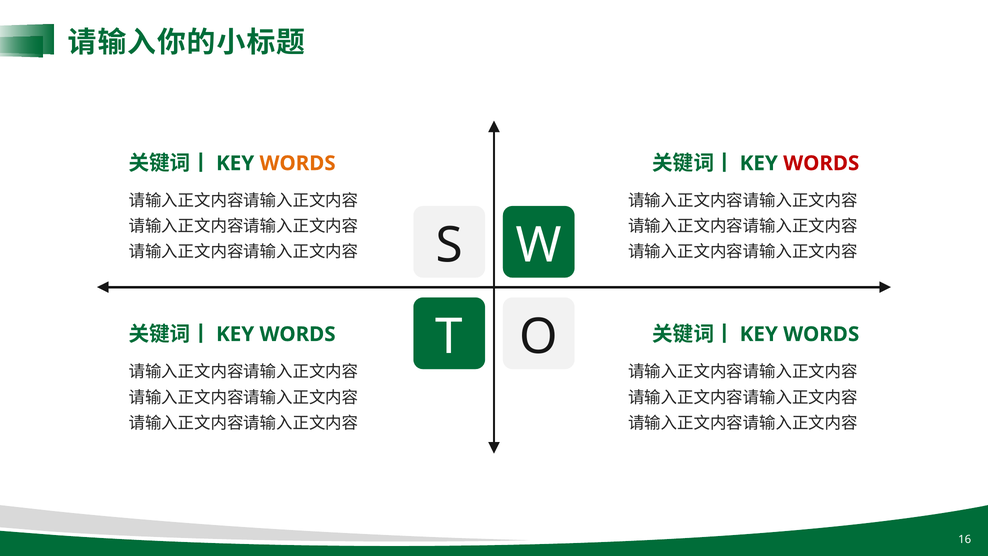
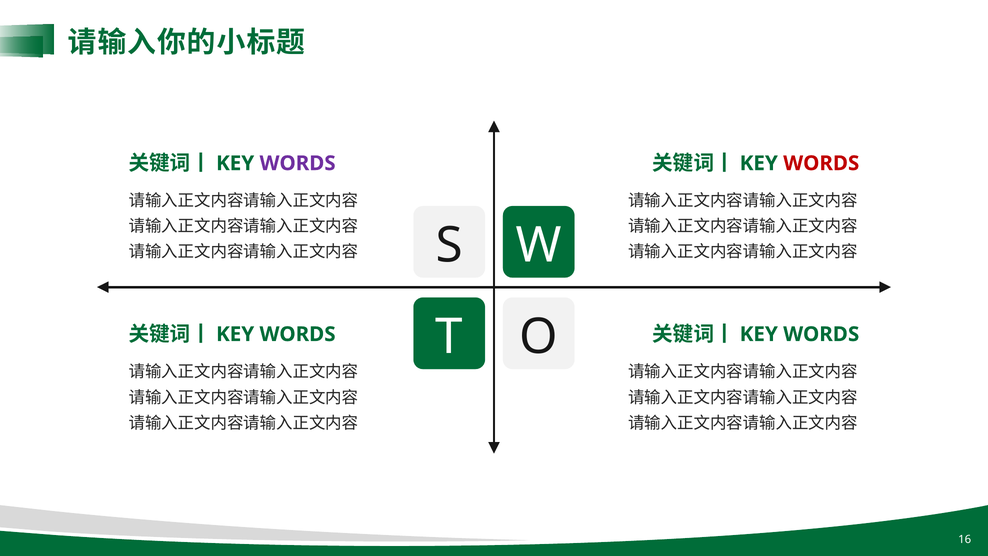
WORDS at (298, 163) colour: orange -> purple
